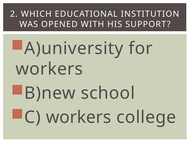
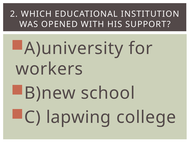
C workers: workers -> lapwing
